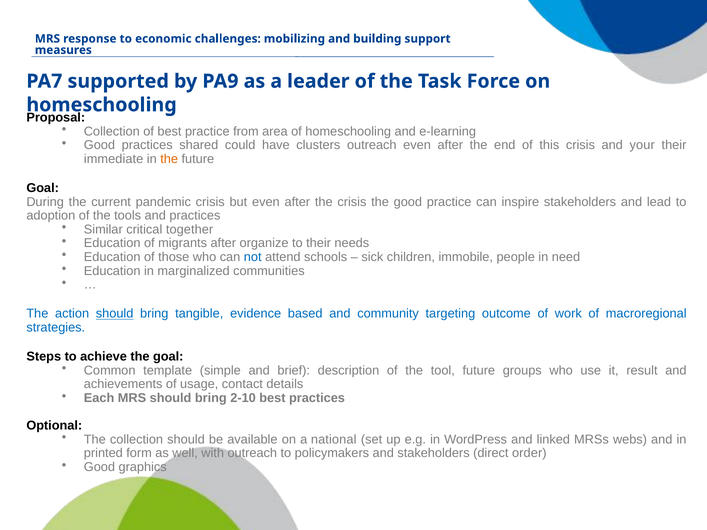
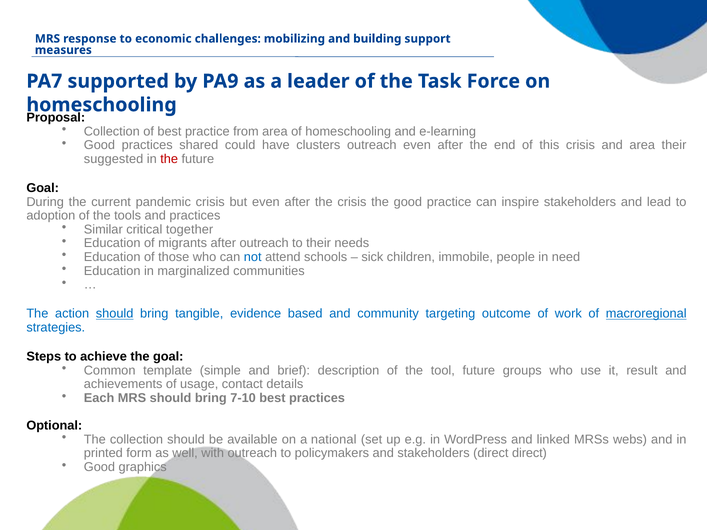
and your: your -> area
immediate: immediate -> suggested
the at (169, 159) colour: orange -> red
after organize: organize -> outreach
macroregional underline: none -> present
2-10: 2-10 -> 7-10
direct order: order -> direct
